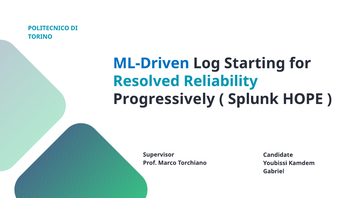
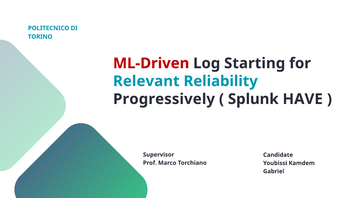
ML-Driven colour: blue -> red
Resolved: Resolved -> Relevant
HOPE: HOPE -> HAVE
